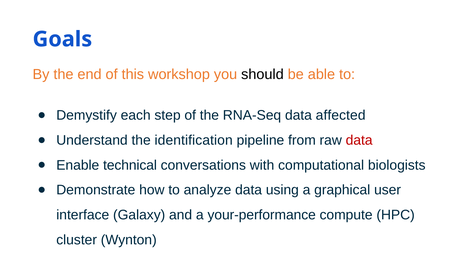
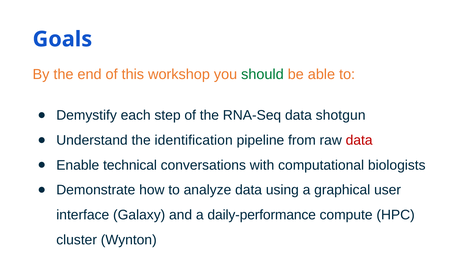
should colour: black -> green
affected: affected -> shotgun
your-performance: your-performance -> daily-performance
